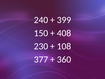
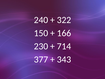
399: 399 -> 322
408: 408 -> 166
108: 108 -> 714
360: 360 -> 343
